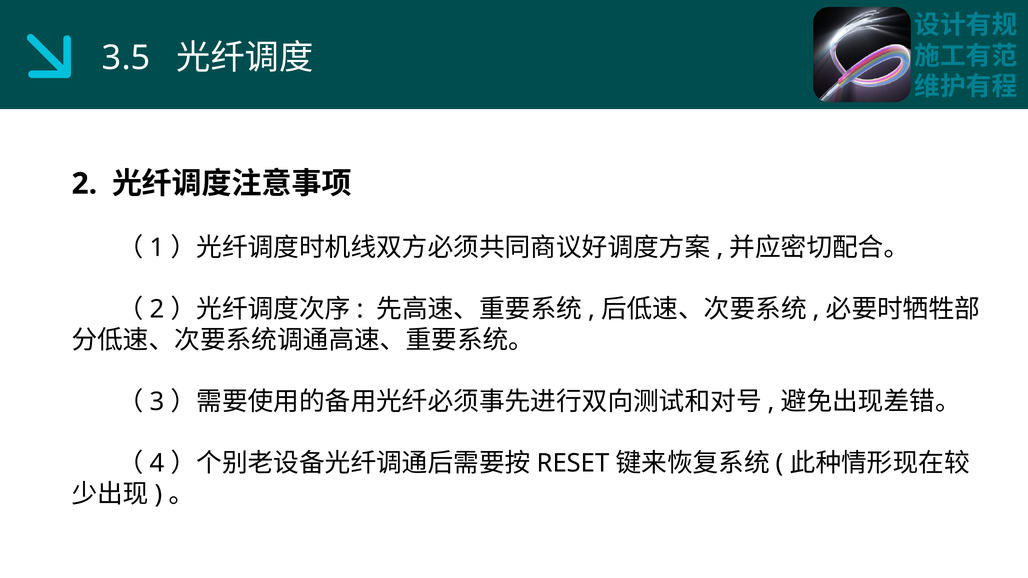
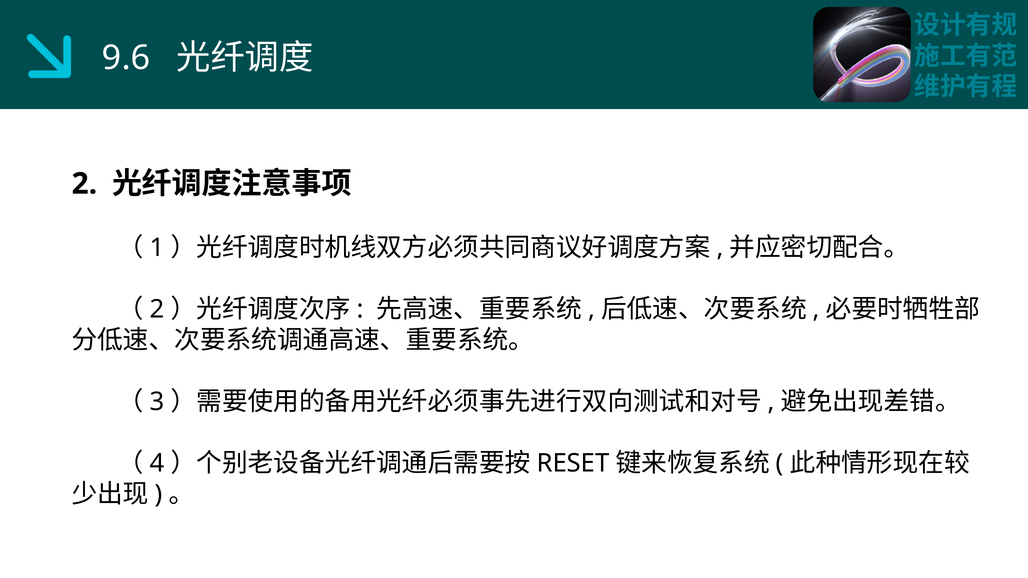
3.5: 3.5 -> 9.6
